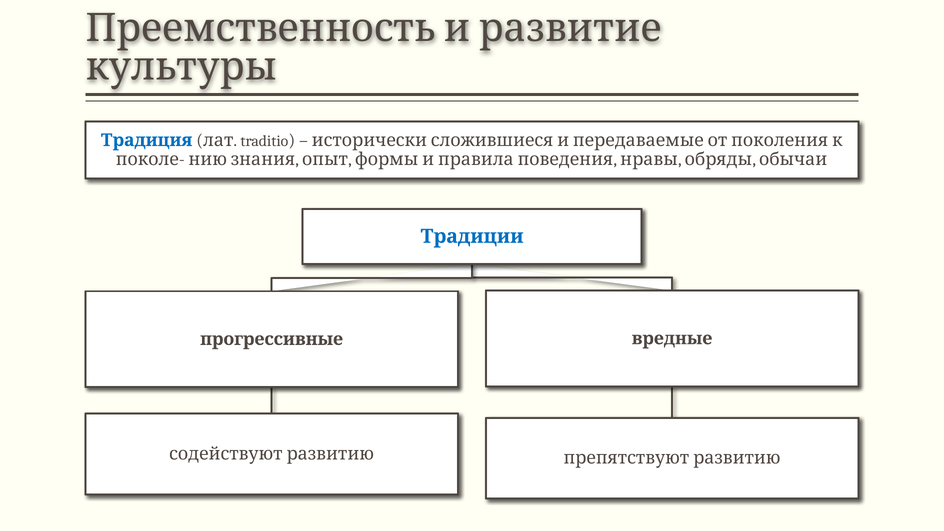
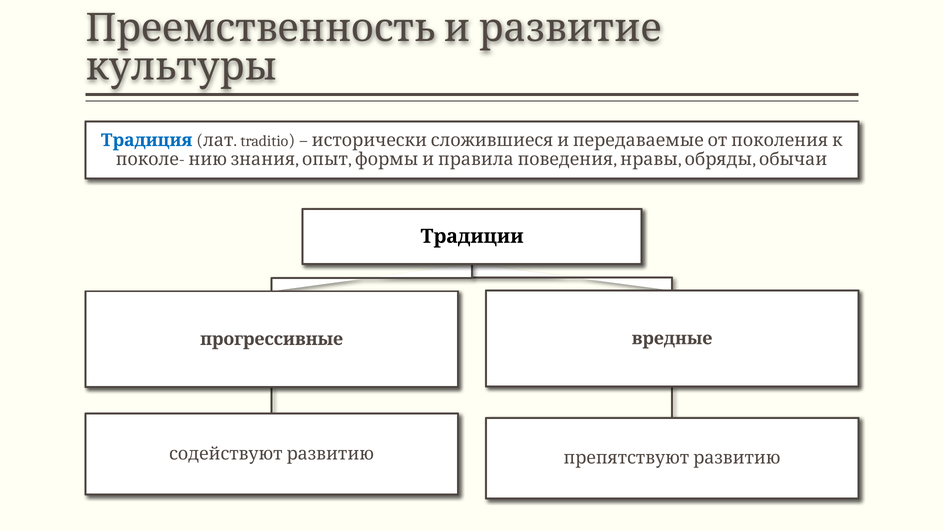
Традиции colour: blue -> black
